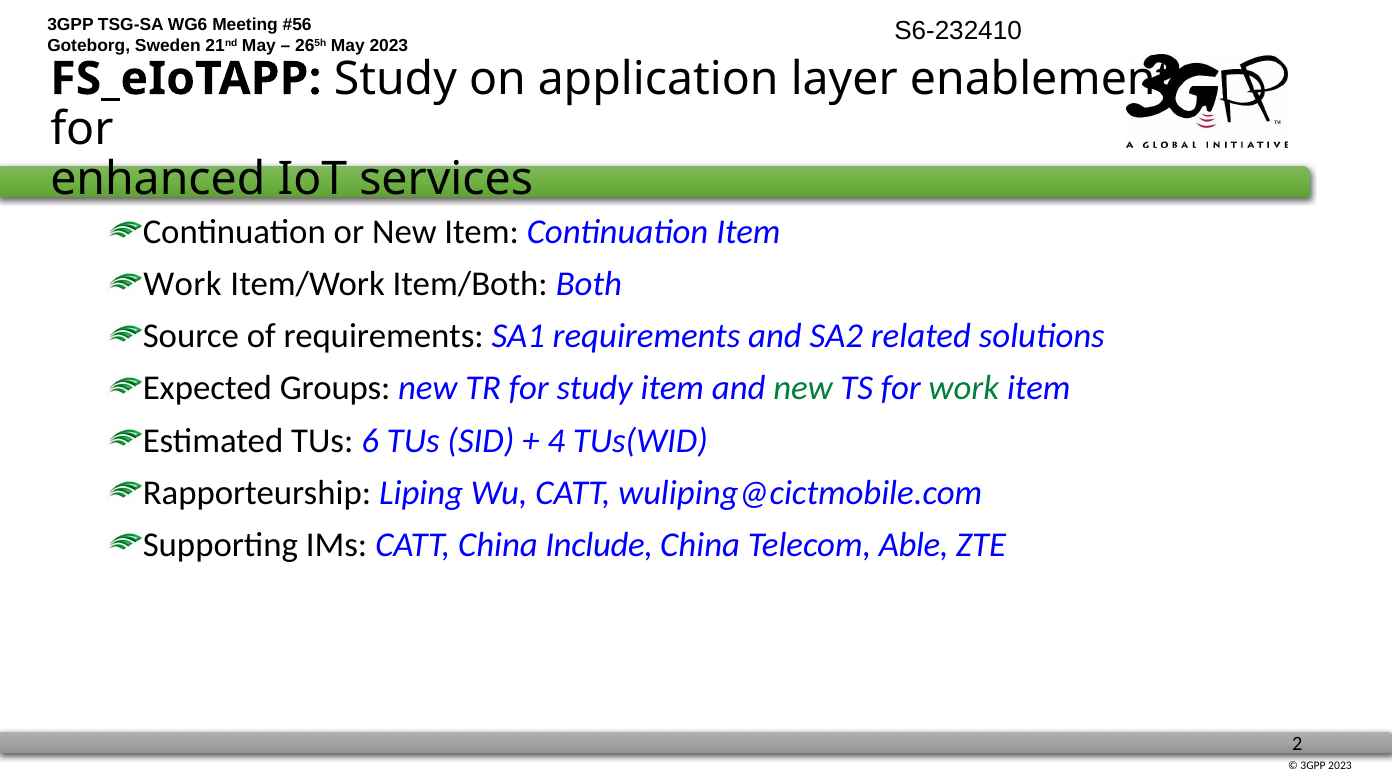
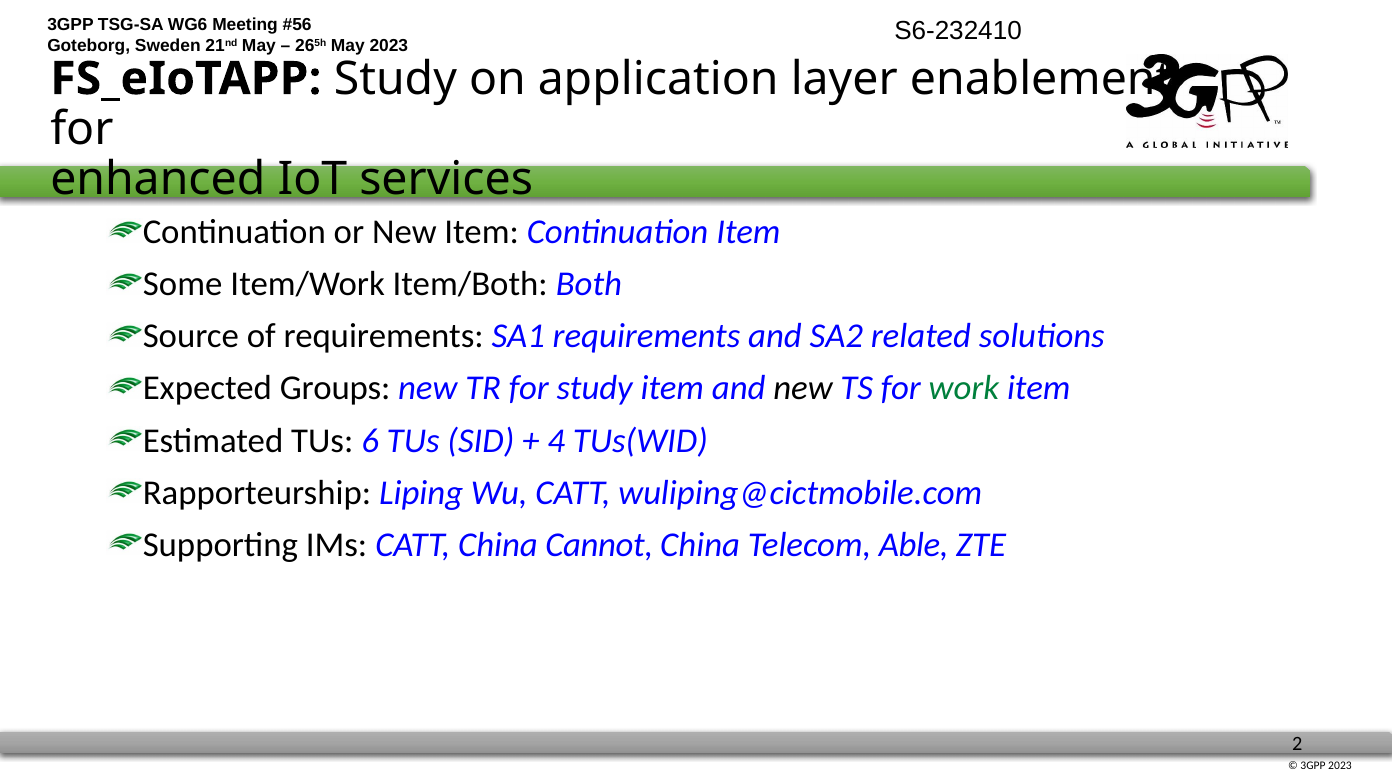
Work at (183, 284): Work -> Some
new at (803, 388) colour: green -> black
Include: Include -> Cannot
